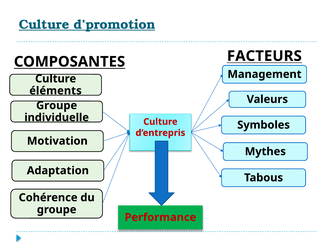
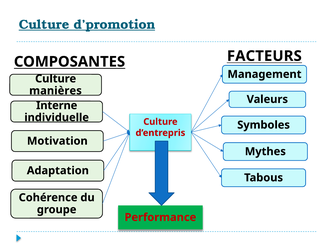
éléments: éléments -> manières
Groupe at (57, 105): Groupe -> Interne
